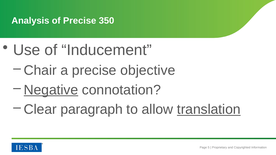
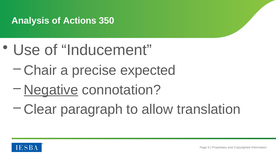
of Precise: Precise -> Actions
objective: objective -> expected
translation underline: present -> none
